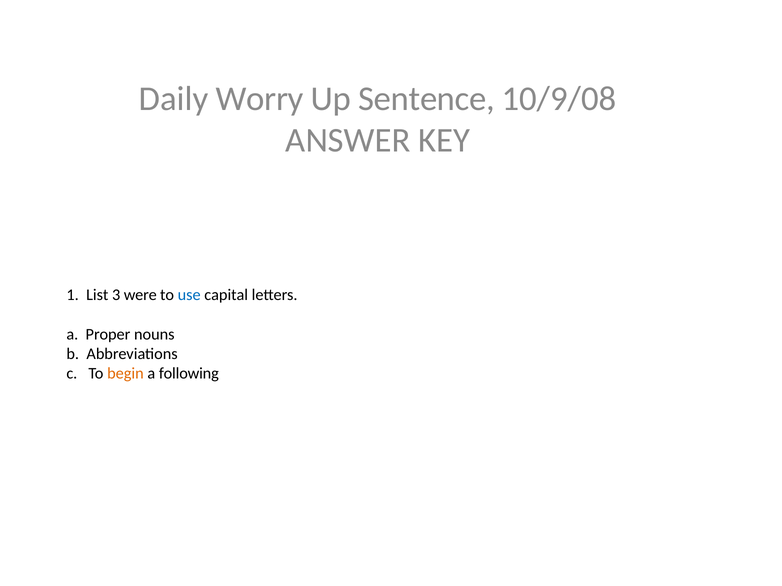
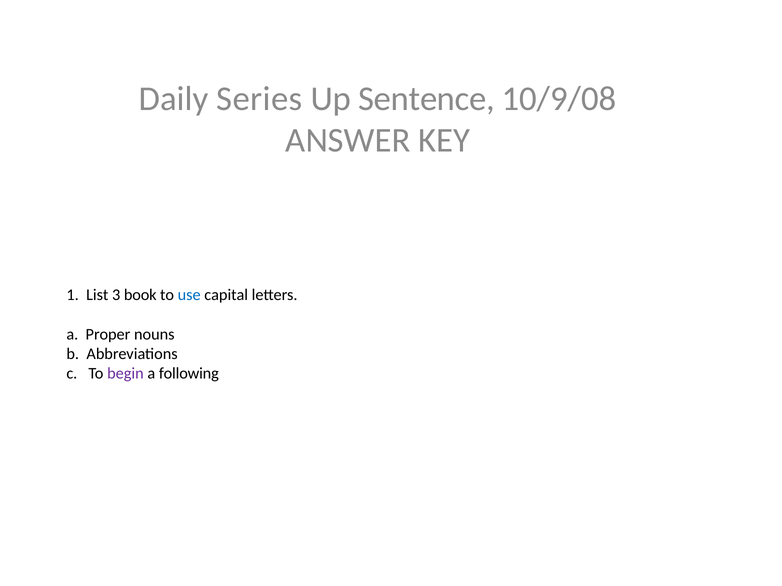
Worry: Worry -> Series
were: were -> book
begin colour: orange -> purple
